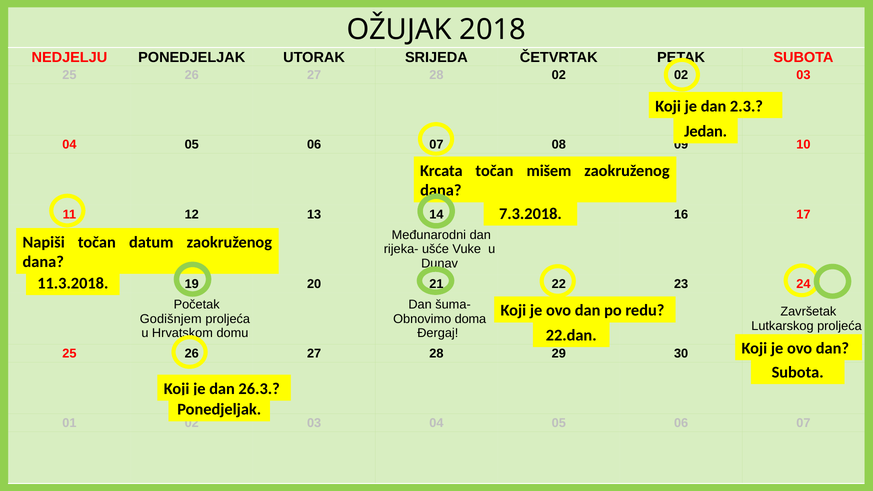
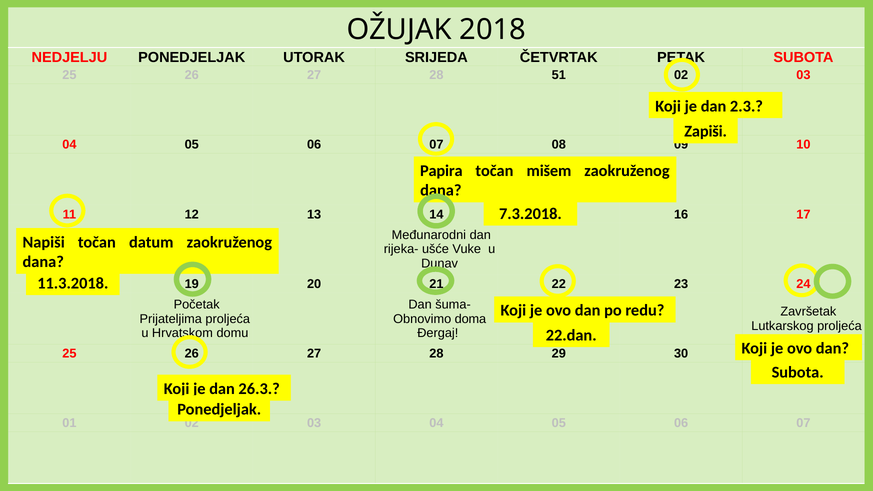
28 02: 02 -> 51
Jedan: Jedan -> Zapiši
Krcata: Krcata -> Papira
Godišnjem: Godišnjem -> Prijateljima
